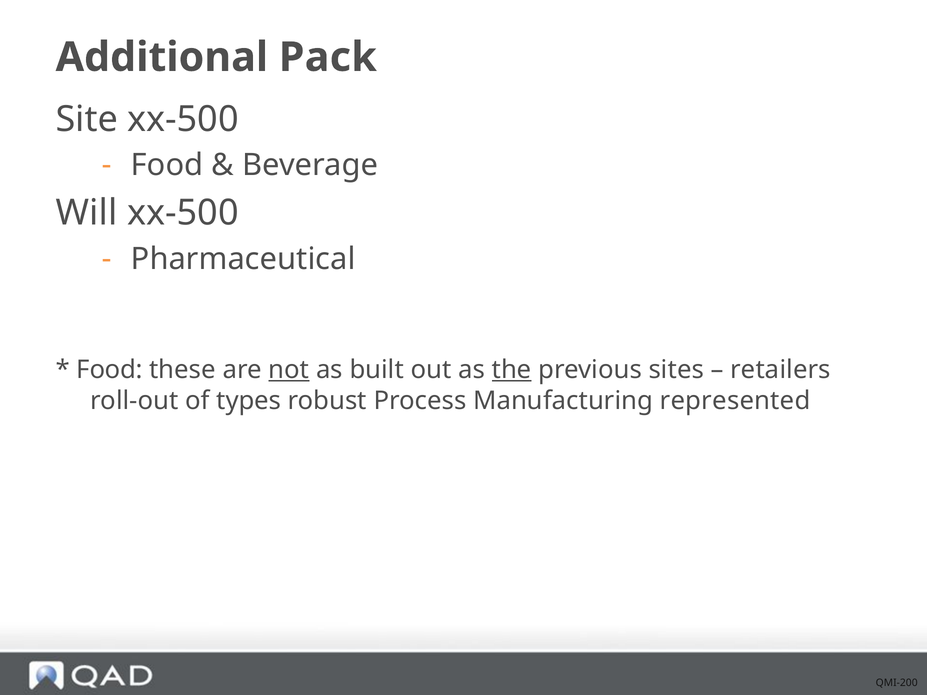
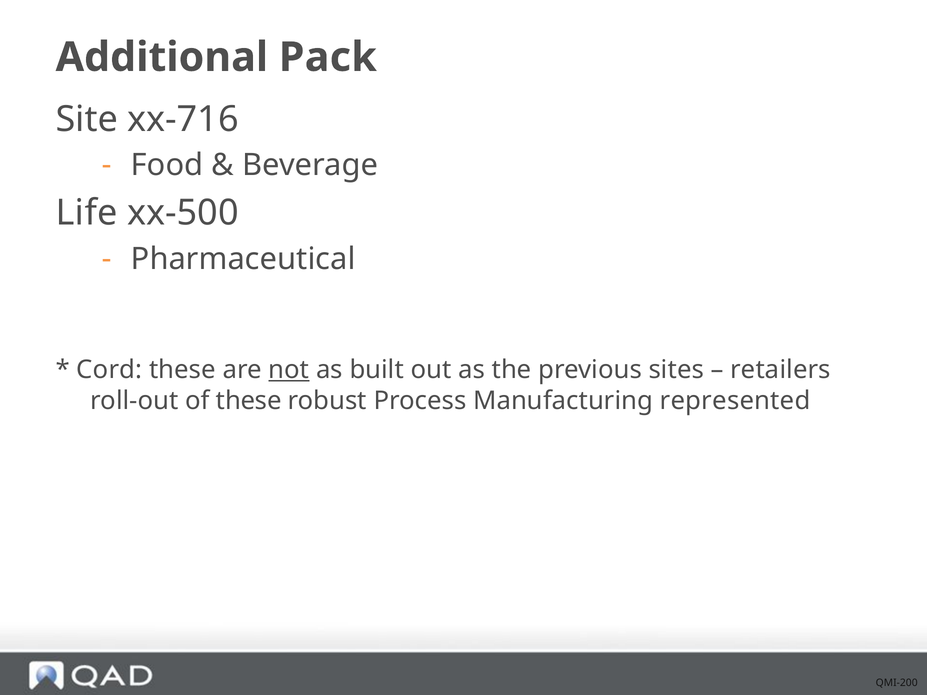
Site xx-500: xx-500 -> xx-716
Will: Will -> Life
Food at (110, 370): Food -> Cord
the underline: present -> none
of types: types -> these
